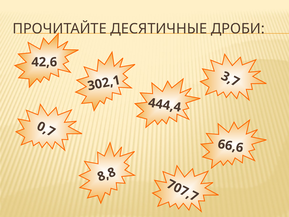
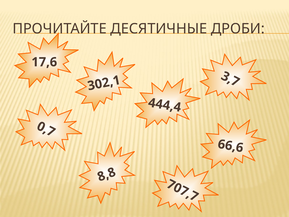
42,6: 42,6 -> 17,6
